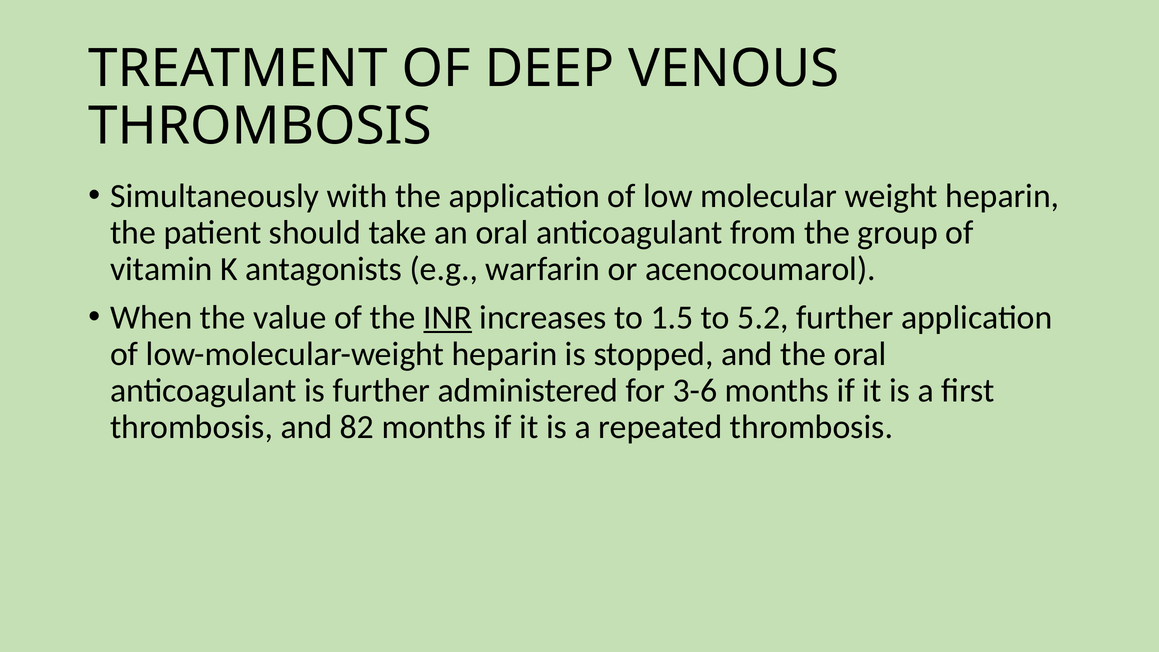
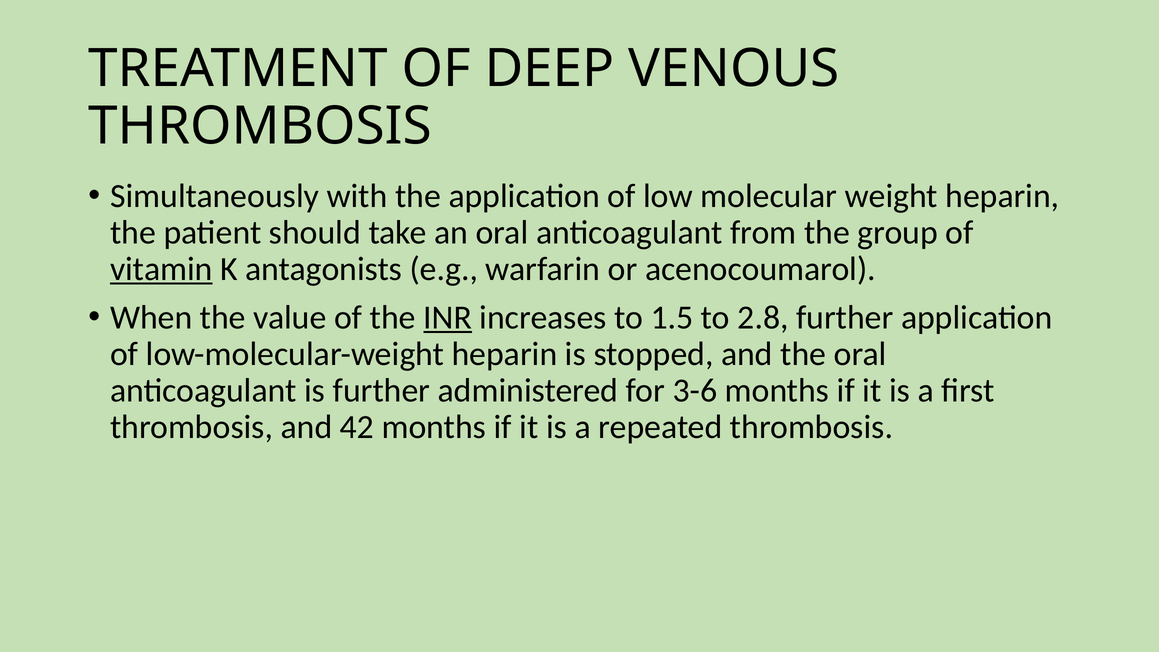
vitamin underline: none -> present
5.2: 5.2 -> 2.8
82: 82 -> 42
